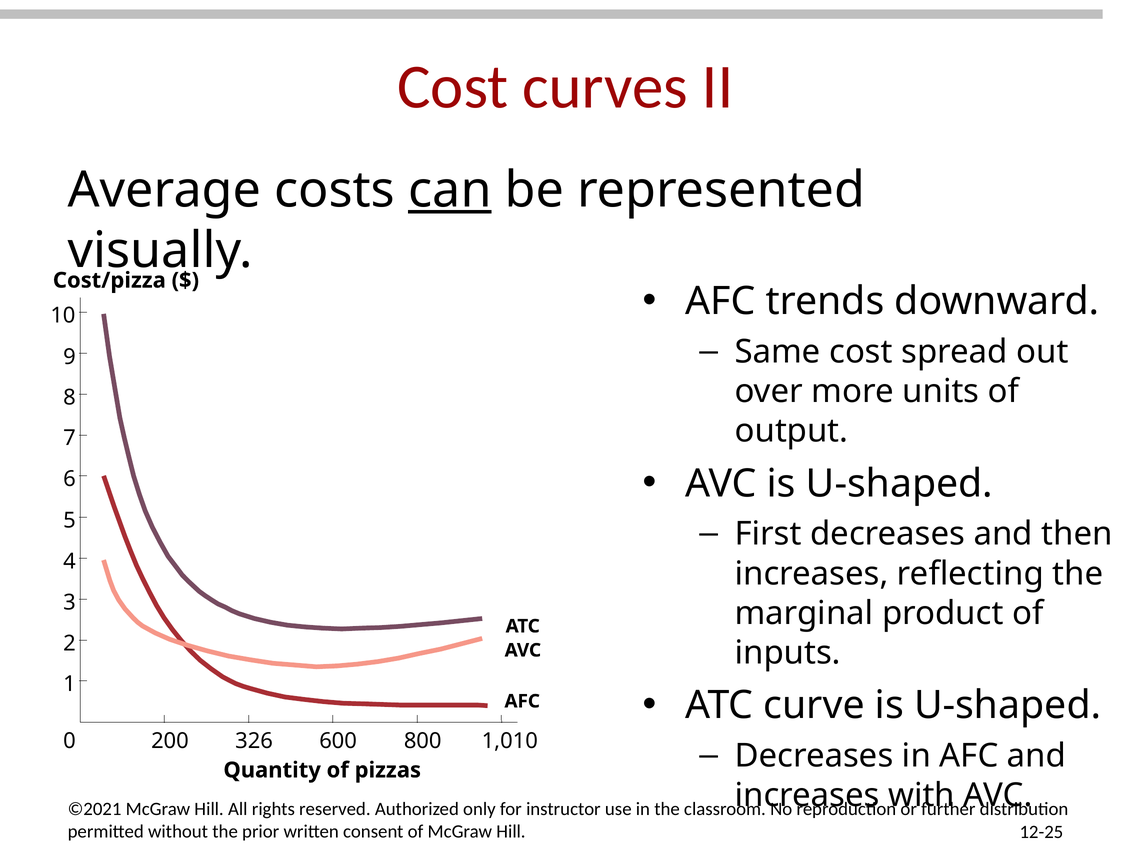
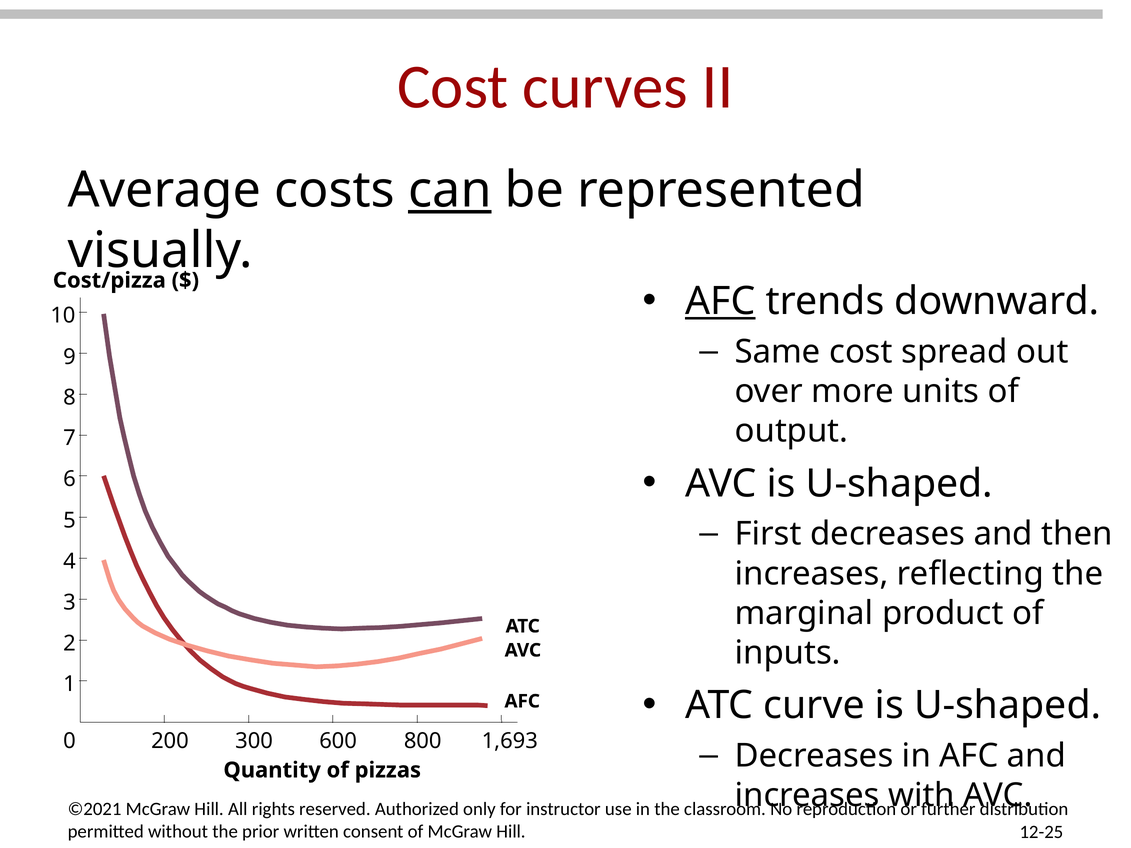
AFC at (720, 302) underline: none -> present
326: 326 -> 300
1,010: 1,010 -> 1,693
